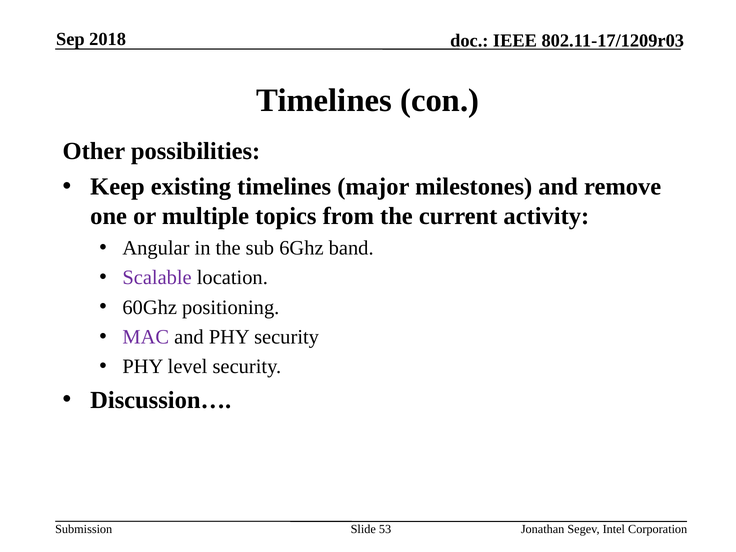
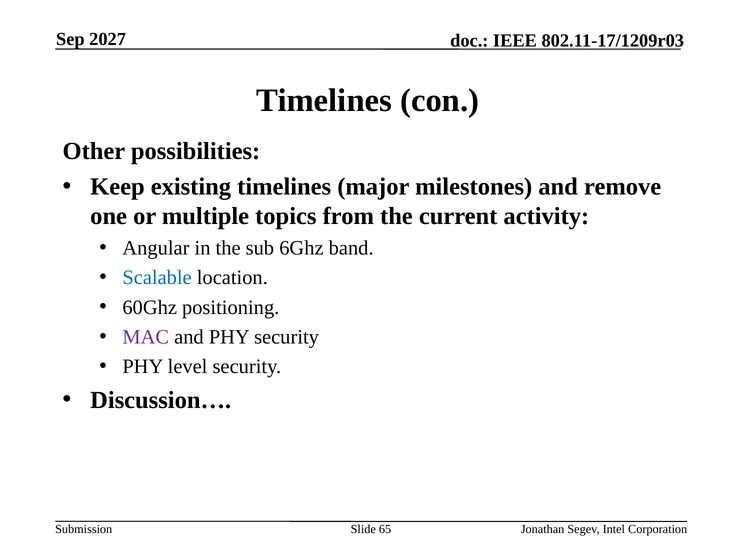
2018: 2018 -> 2027
Scalable colour: purple -> blue
53: 53 -> 65
